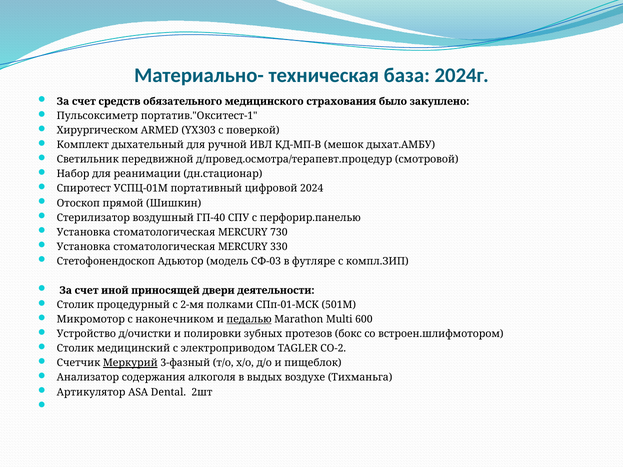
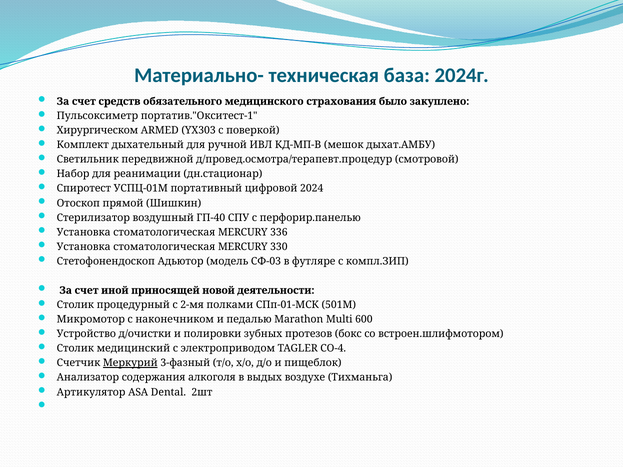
730: 730 -> 336
двери: двери -> новой
педалью underline: present -> none
CO-2: CO-2 -> CO-4
